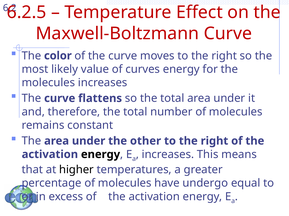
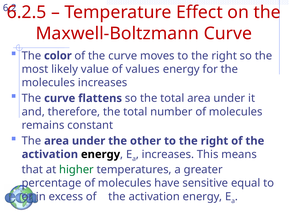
curves: curves -> values
higher colour: black -> green
undergo: undergo -> sensitive
